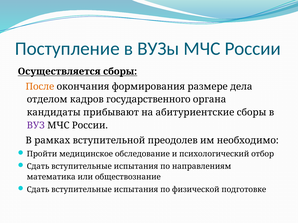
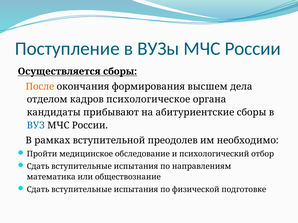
размере: размере -> высшем
государственного: государственного -> психологическое
ВУЗ colour: purple -> blue
